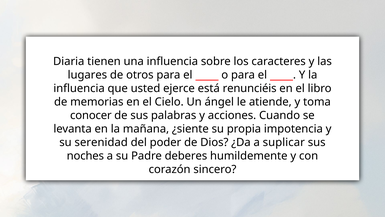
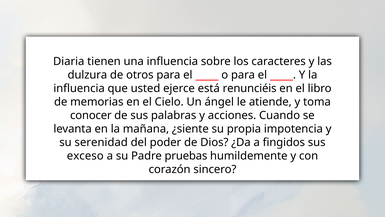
lugares: lugares -> dulzura
suplicar: suplicar -> fingidos
noches: noches -> exceso
deberes: deberes -> pruebas
